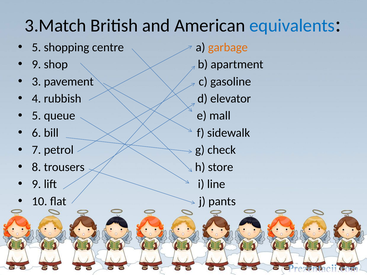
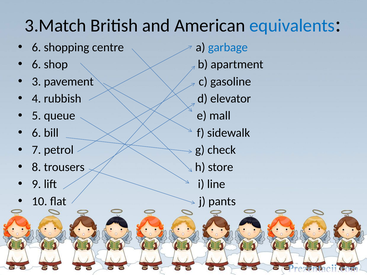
5 at (36, 47): 5 -> 6
garbage colour: orange -> blue
9 at (36, 64): 9 -> 6
